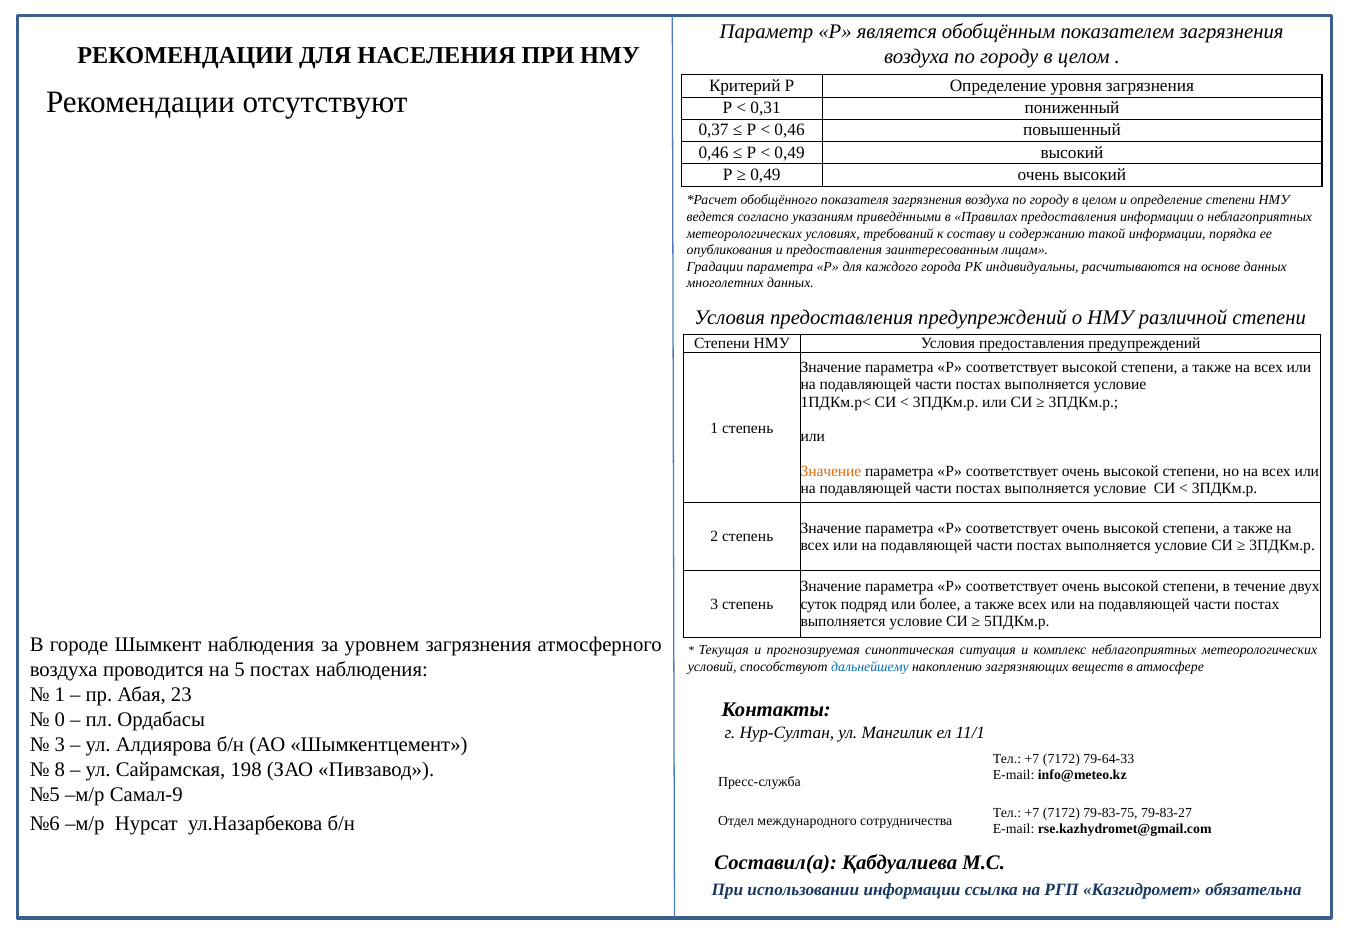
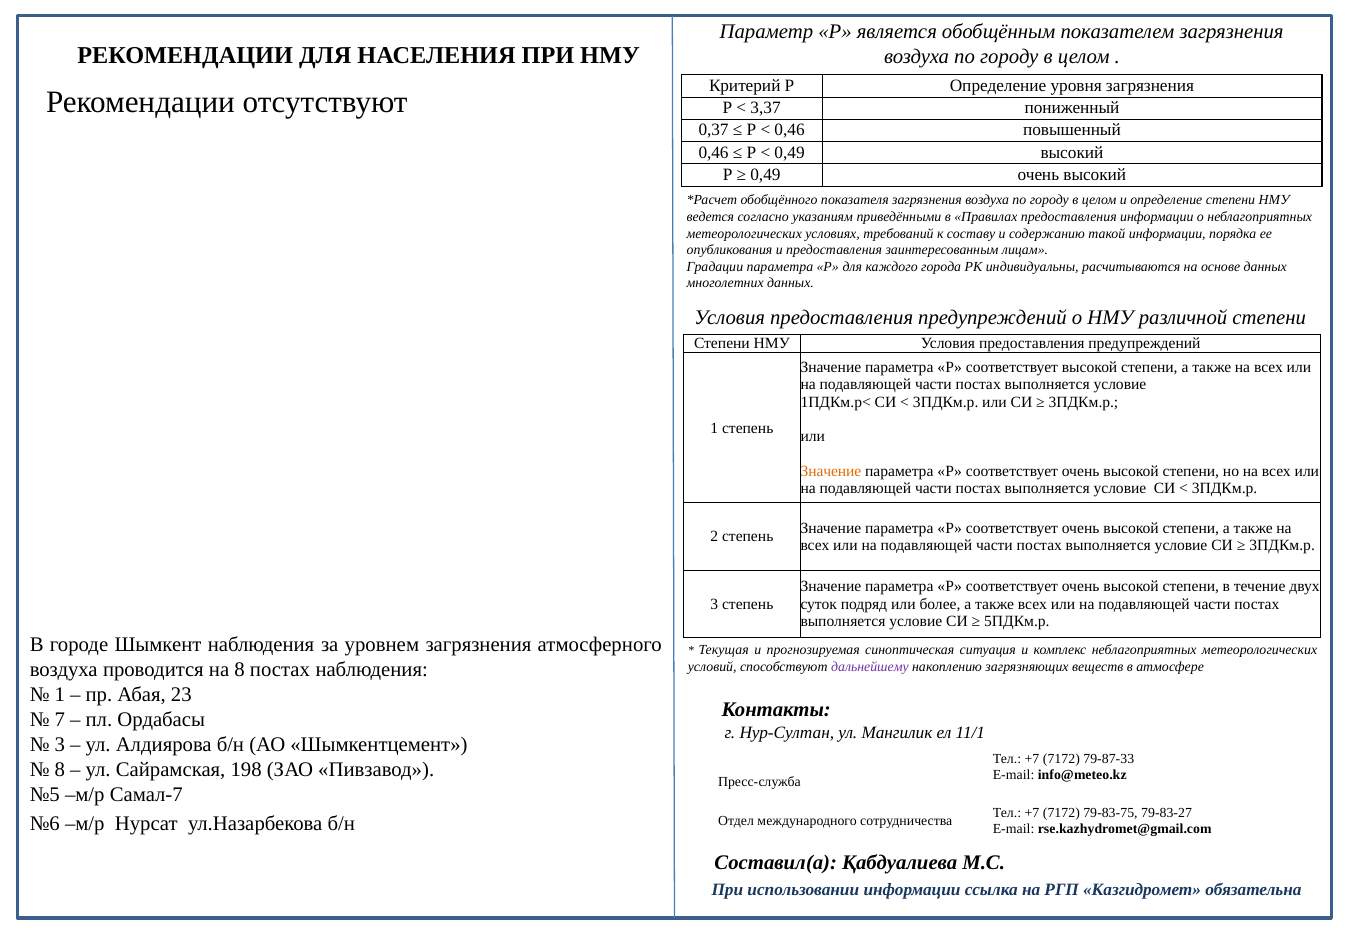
0,31: 0,31 -> 3,37
на 5: 5 -> 8
дальнейшему colour: blue -> purple
0: 0 -> 7
79-64-33: 79-64-33 -> 79-87-33
Самал-9: Самал-9 -> Самал-7
